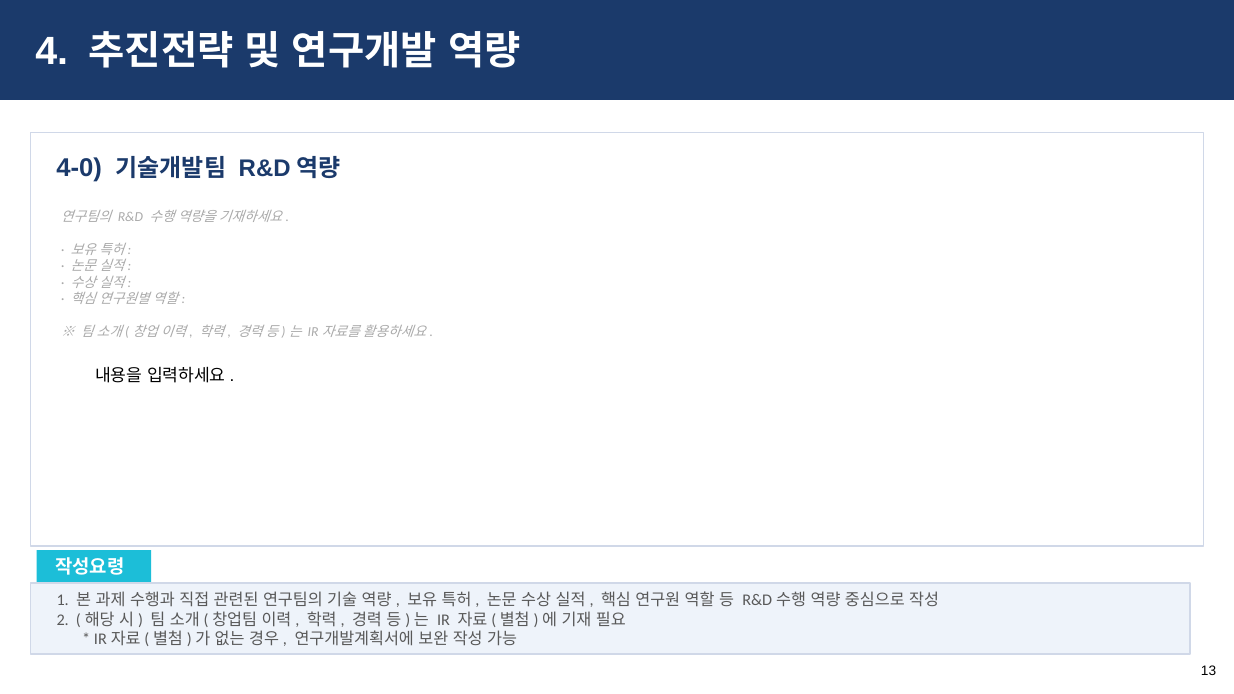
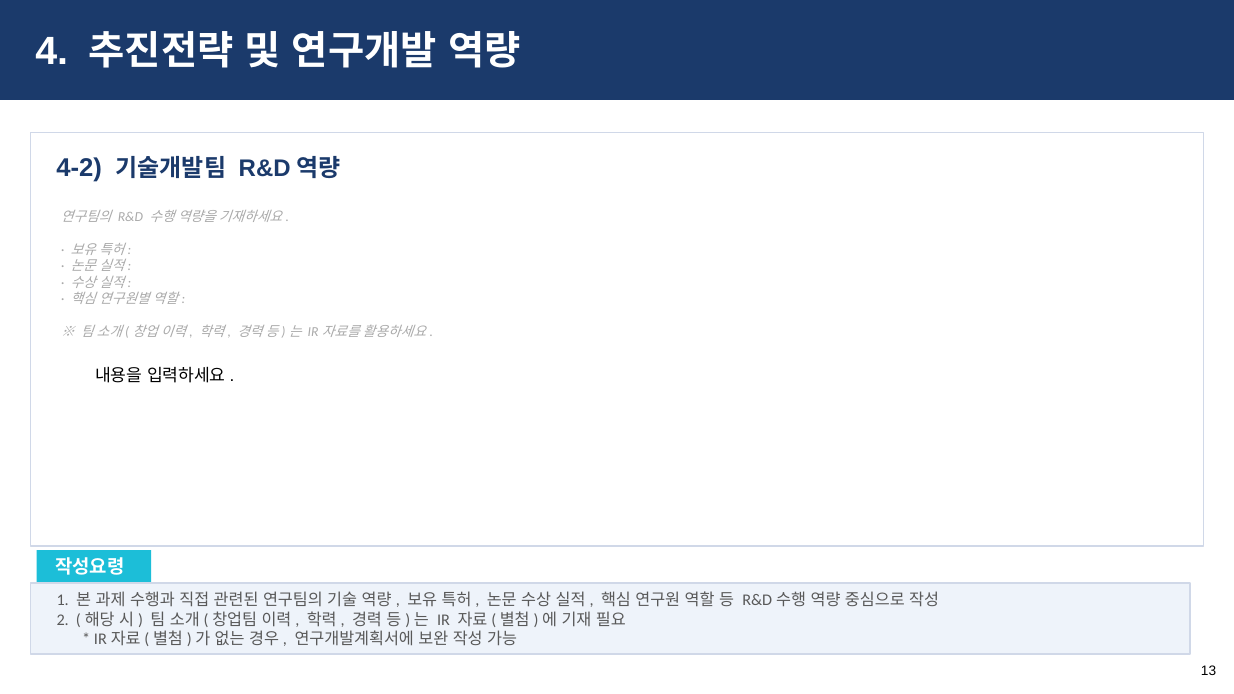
4-0: 4-0 -> 4-2
